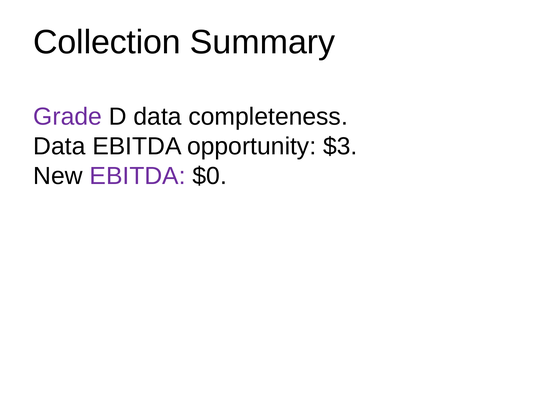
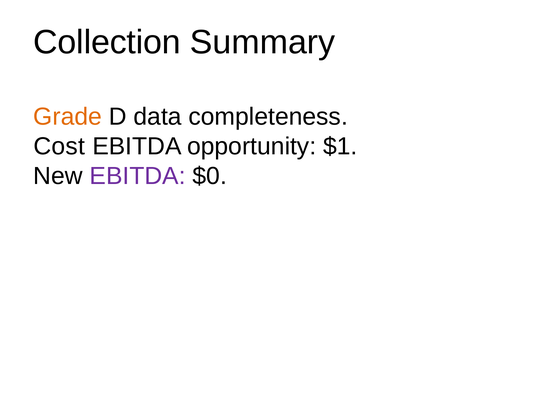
Grade colour: purple -> orange
Data at (59, 146): Data -> Cost
$3: $3 -> $1
